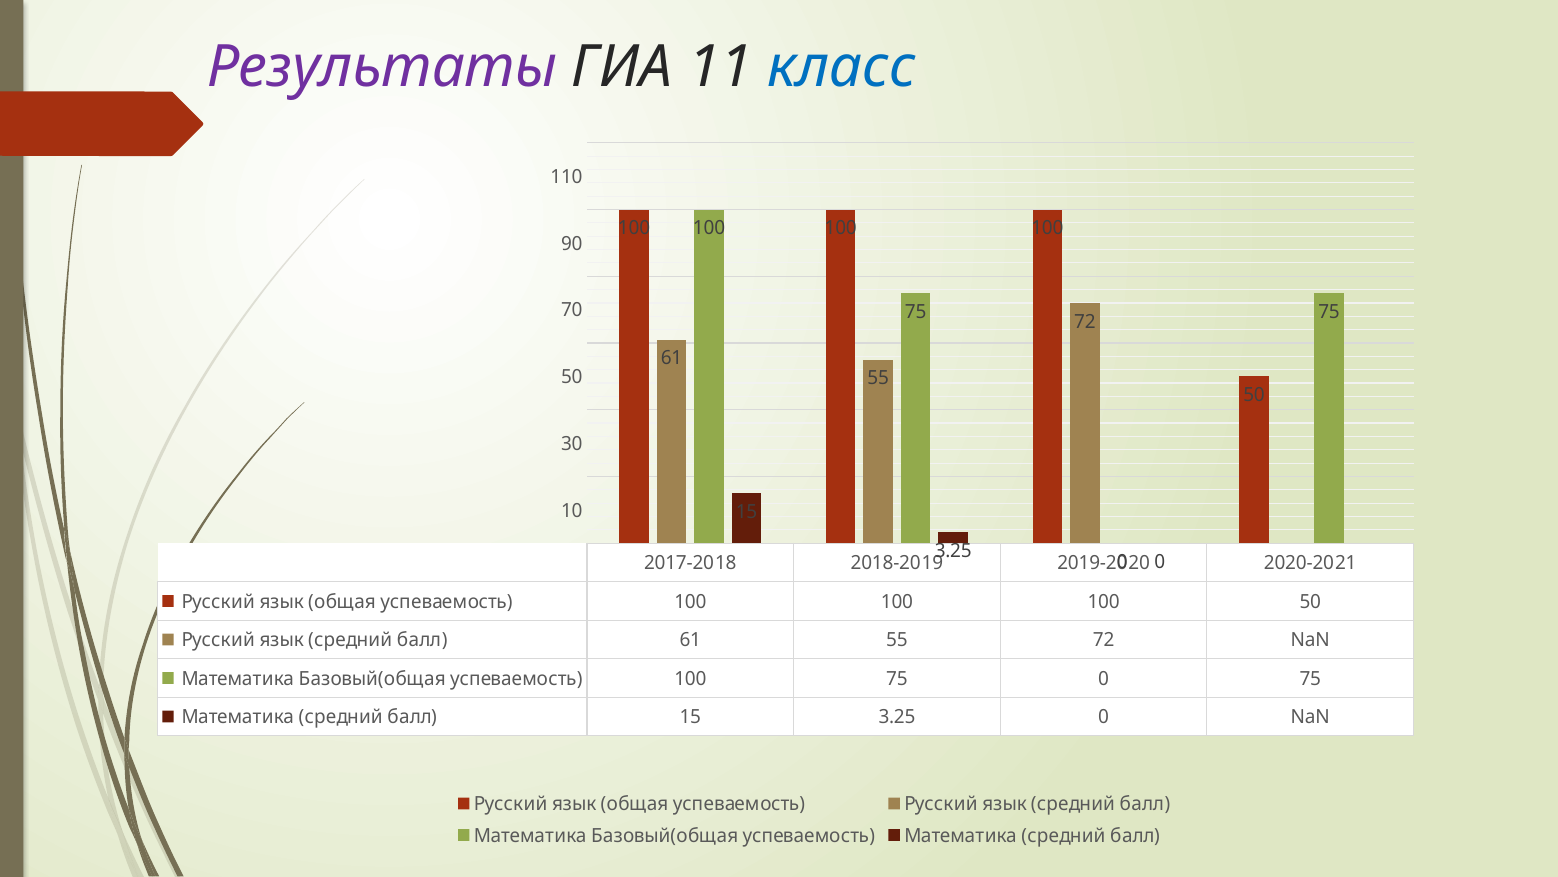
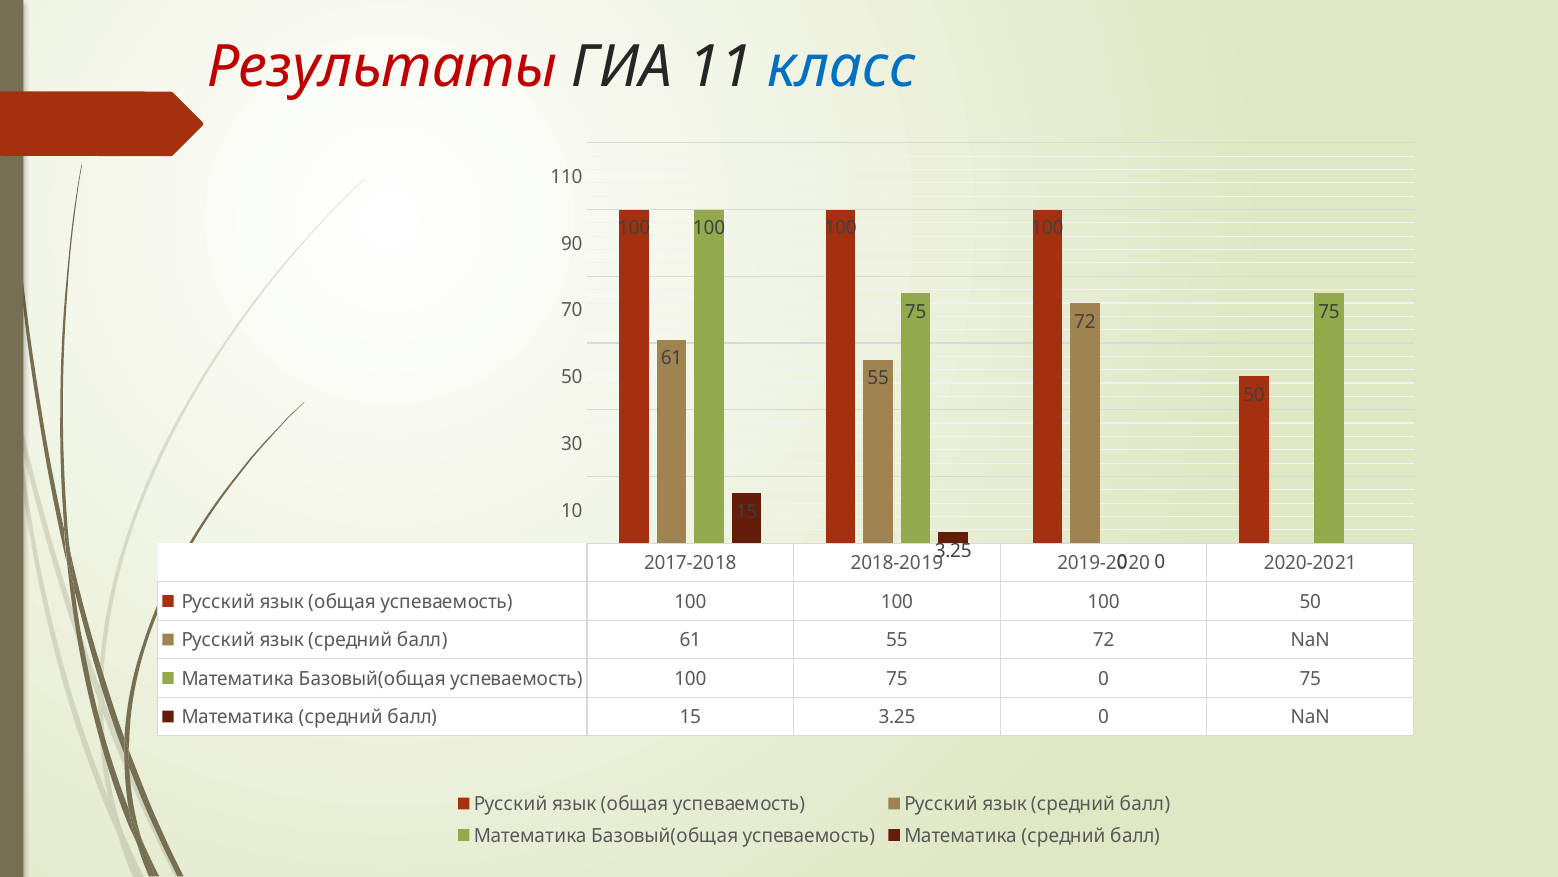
Результаты colour: purple -> red
